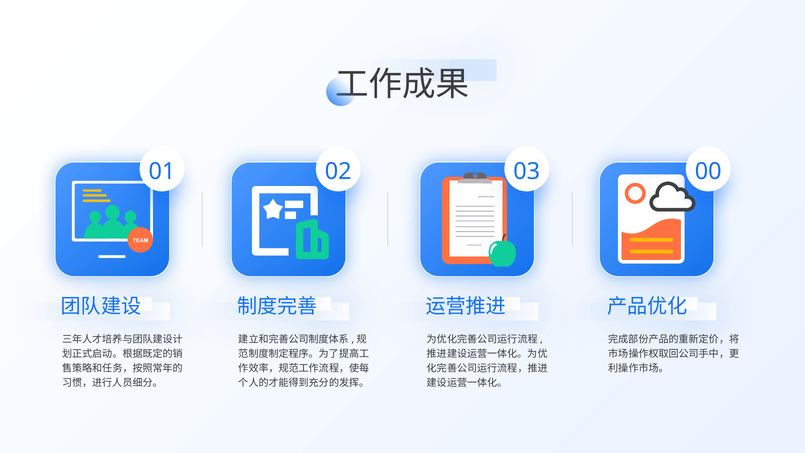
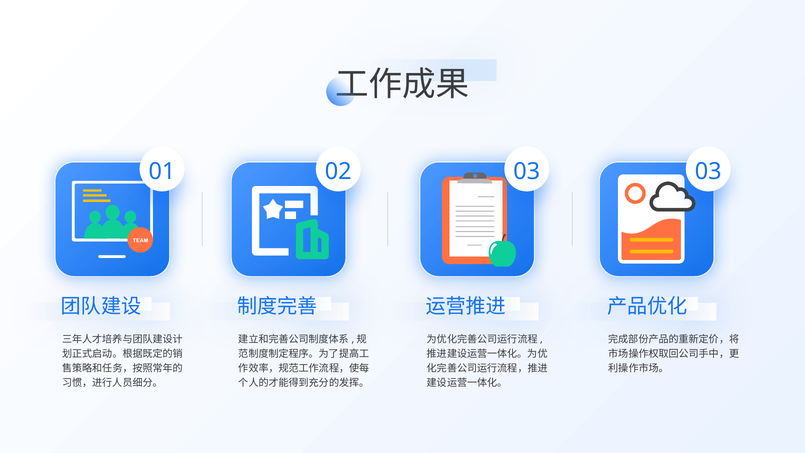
01 00: 00 -> 03
